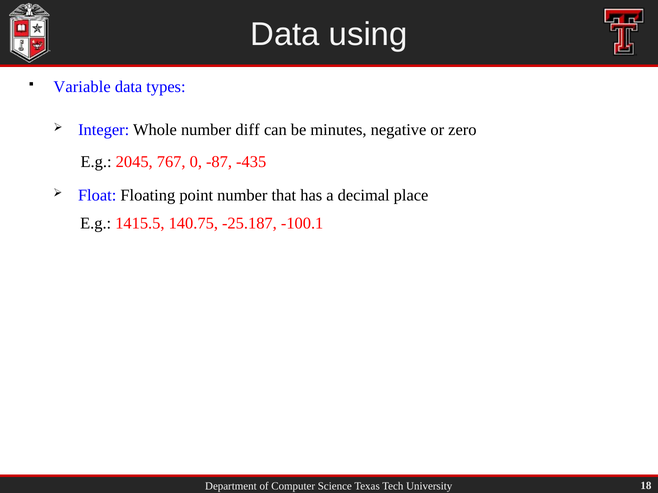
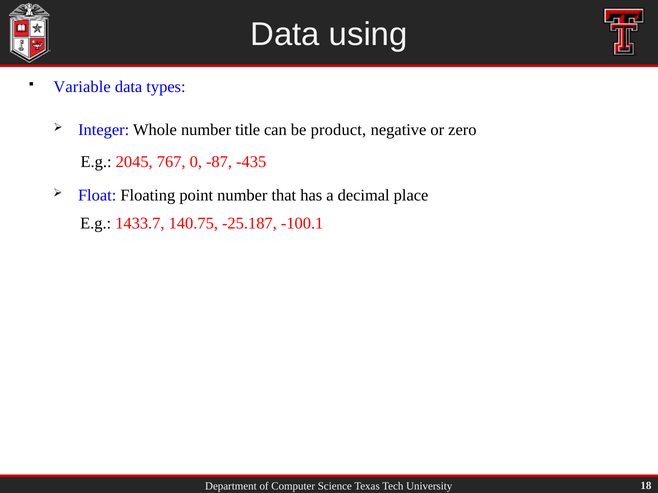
diff: diff -> title
minutes: minutes -> product
1415.5: 1415.5 -> 1433.7
